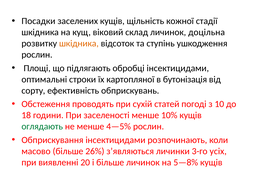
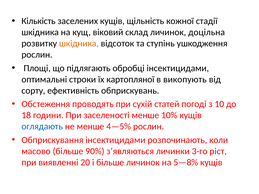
Посадки: Посадки -> Кількість
бутонізація: бутонізація -> викопують
оглядають colour: green -> blue
26%: 26% -> 90%
усіх: усіх -> ріст
